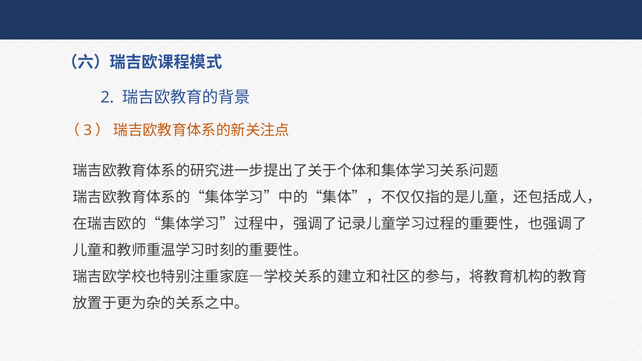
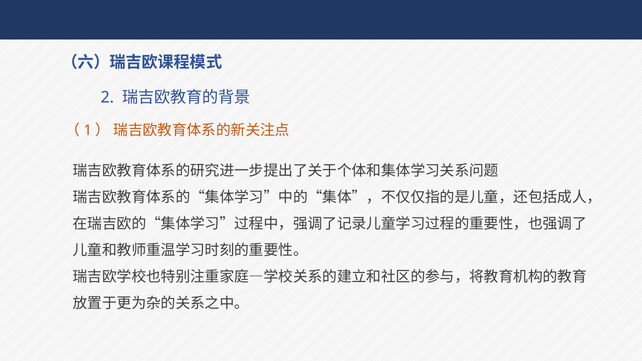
3: 3 -> 1
